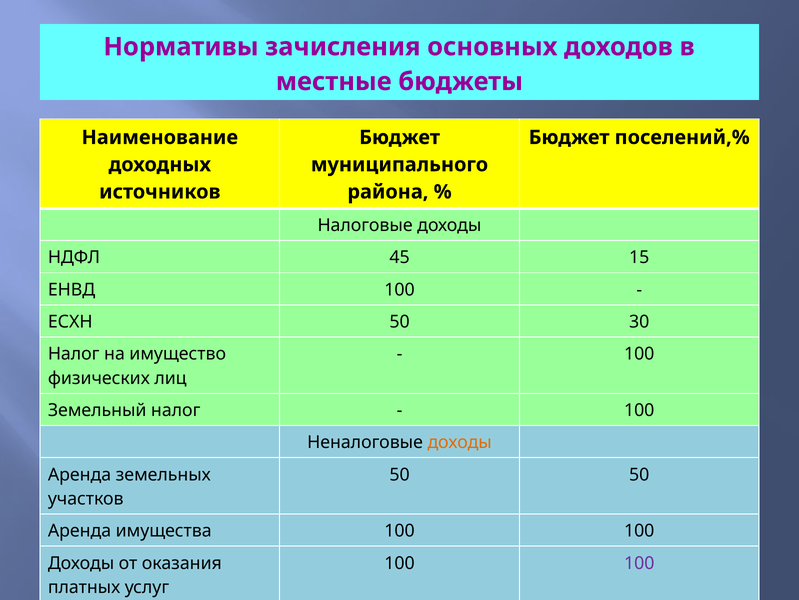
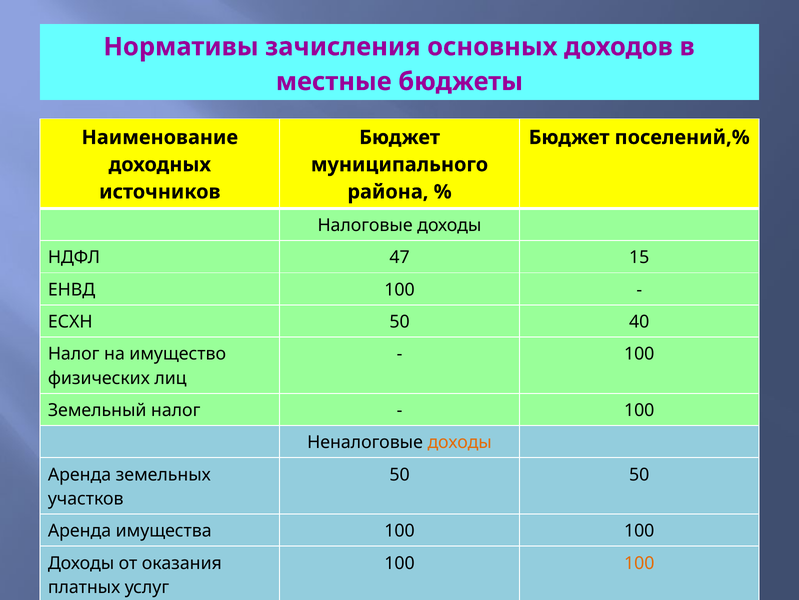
45: 45 -> 47
30: 30 -> 40
100 at (639, 562) colour: purple -> orange
